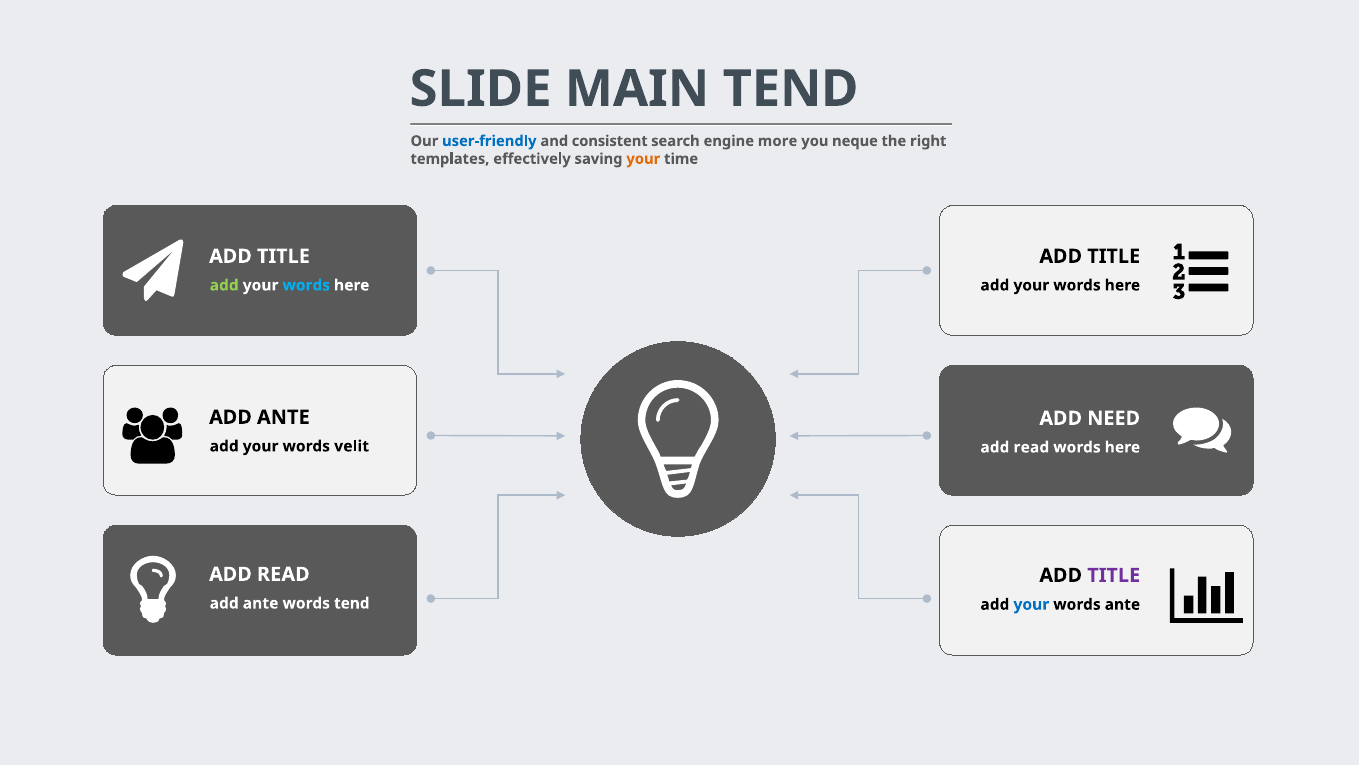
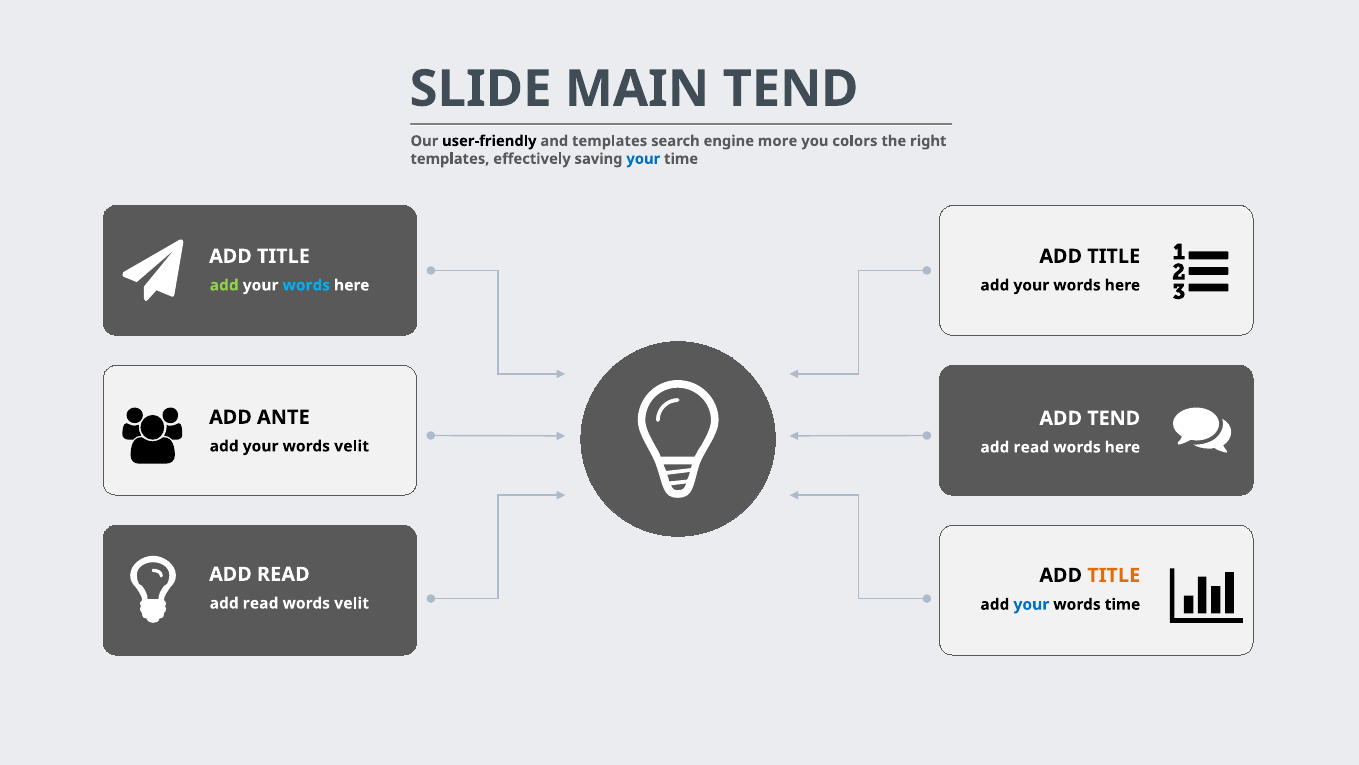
user-friendly colour: blue -> black
and consistent: consistent -> templates
neque: neque -> colors
your at (643, 159) colour: orange -> blue
ADD NEED: NEED -> TEND
TITLE at (1114, 575) colour: purple -> orange
ante at (261, 603): ante -> read
tend at (352, 603): tend -> velit
words ante: ante -> time
